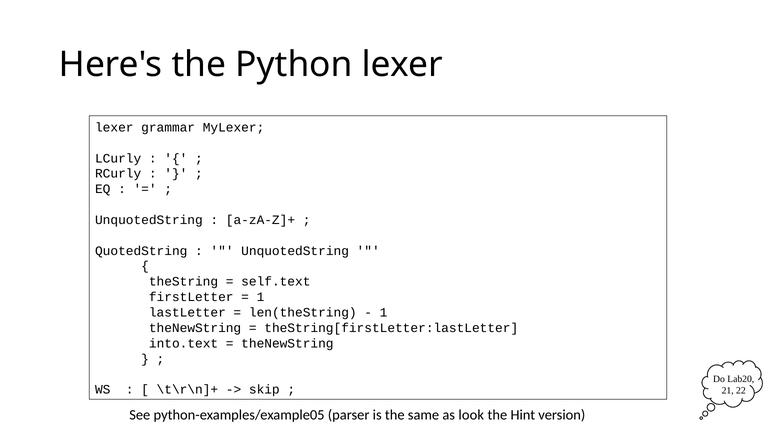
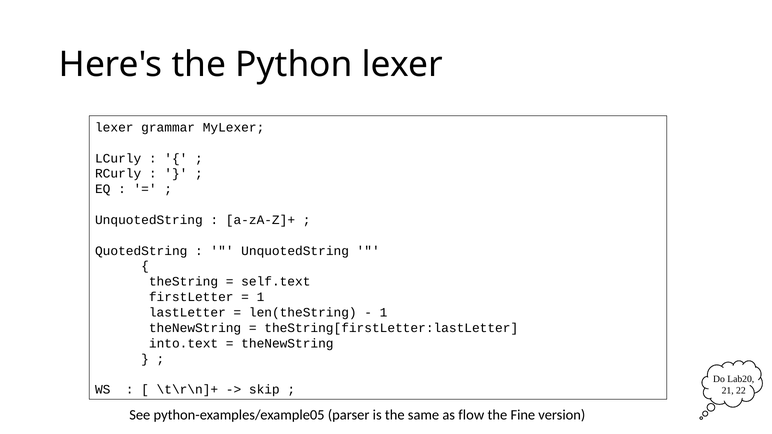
look: look -> flow
Hint: Hint -> Fine
